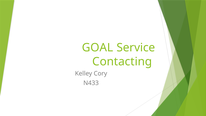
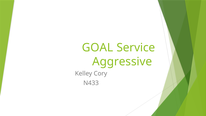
Contacting: Contacting -> Aggressive
